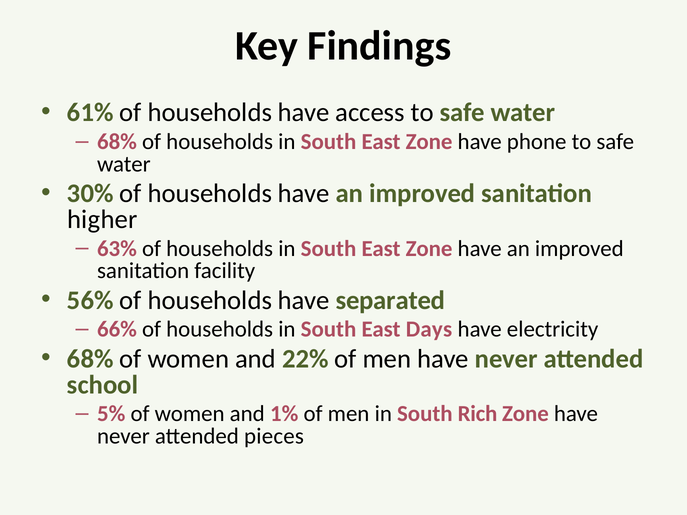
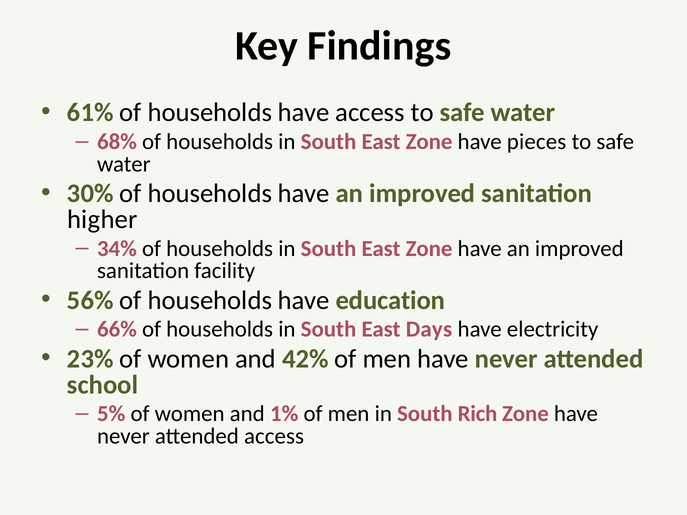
phone: phone -> pieces
63%: 63% -> 34%
separated: separated -> education
68% at (90, 359): 68% -> 23%
22%: 22% -> 42%
attended pieces: pieces -> access
